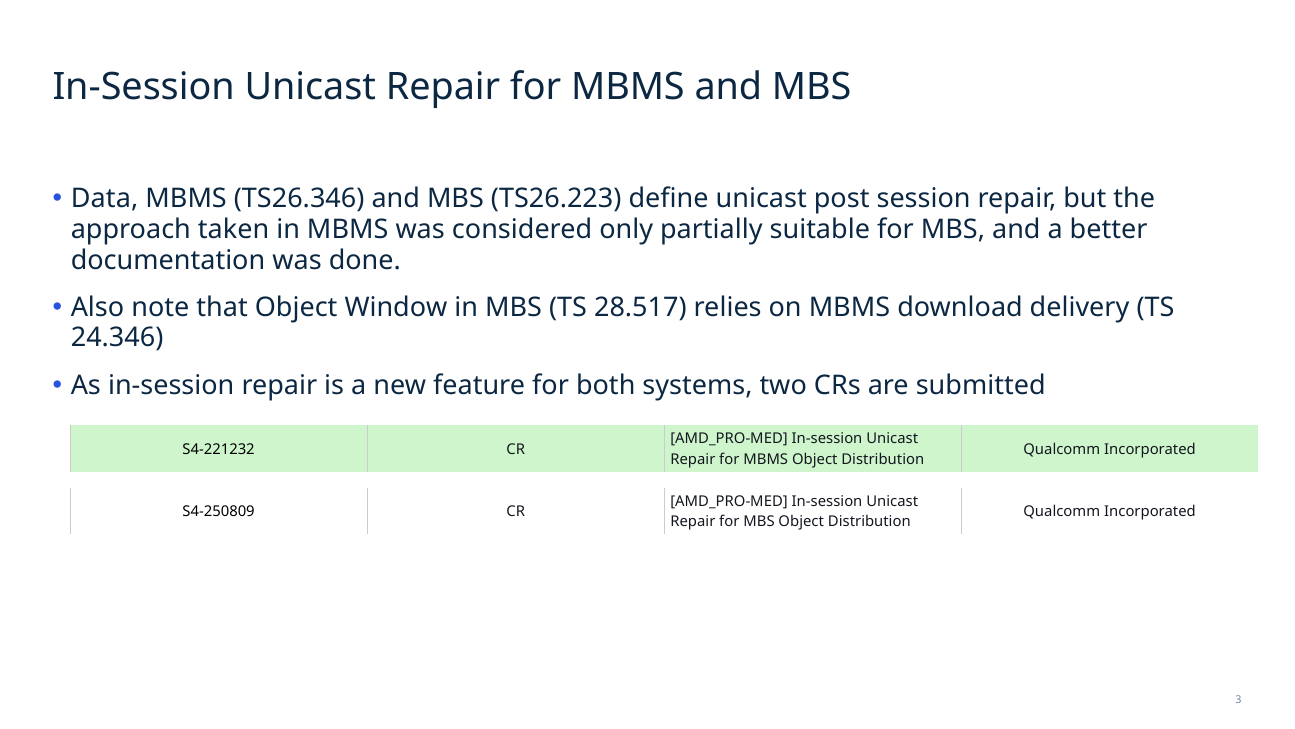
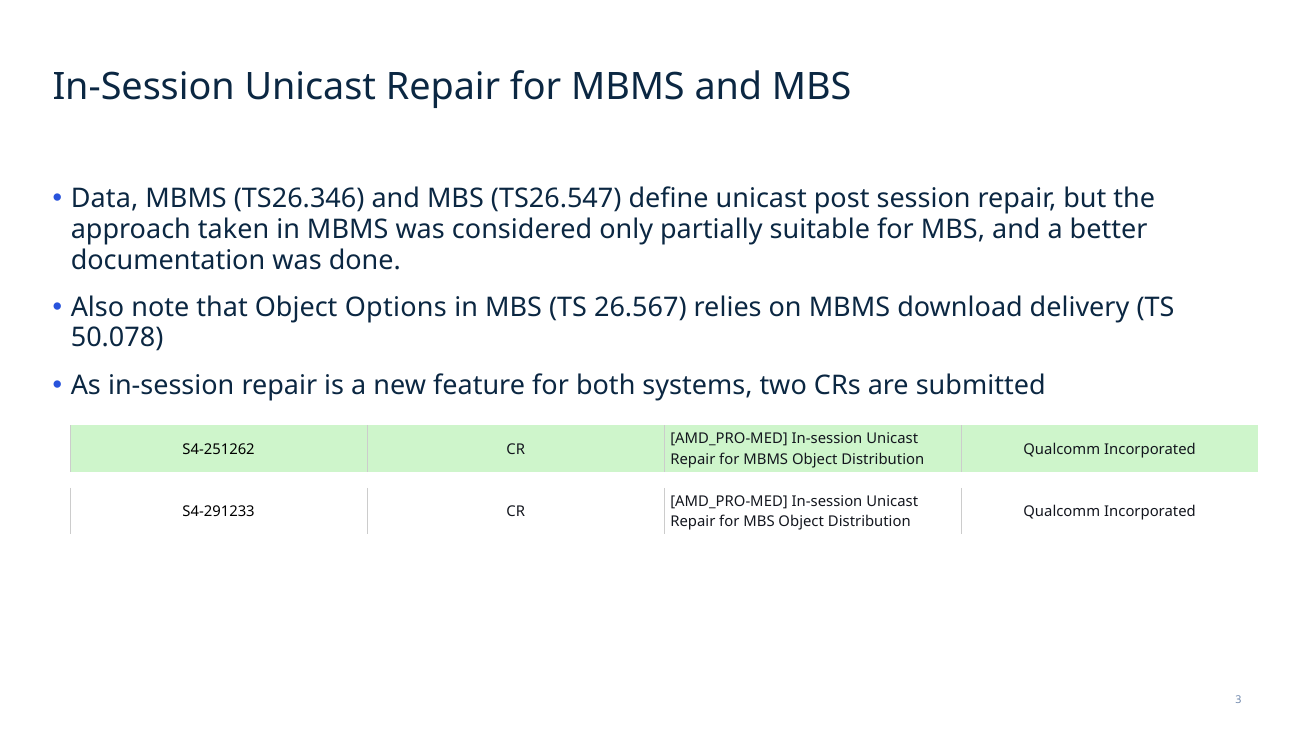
TS26.223: TS26.223 -> TS26.547
Window: Window -> Options
28.517: 28.517 -> 26.567
24.346: 24.346 -> 50.078
S4-221232: S4-221232 -> S4-251262
S4-250809: S4-250809 -> S4-291233
